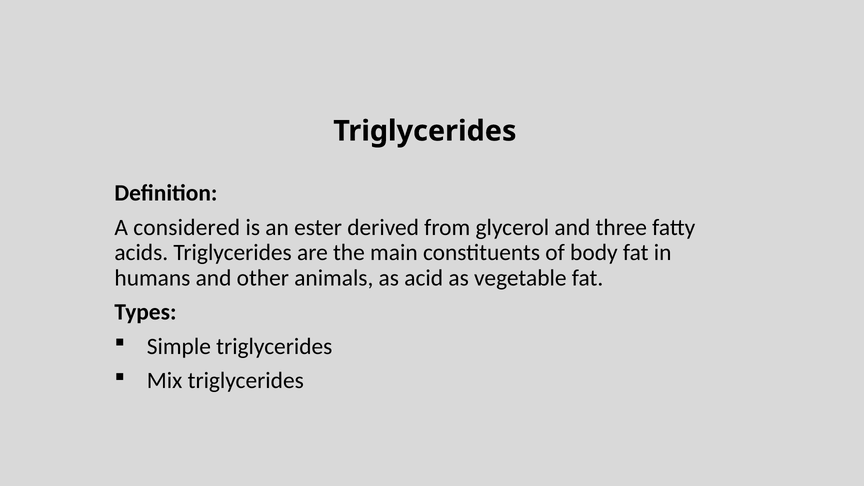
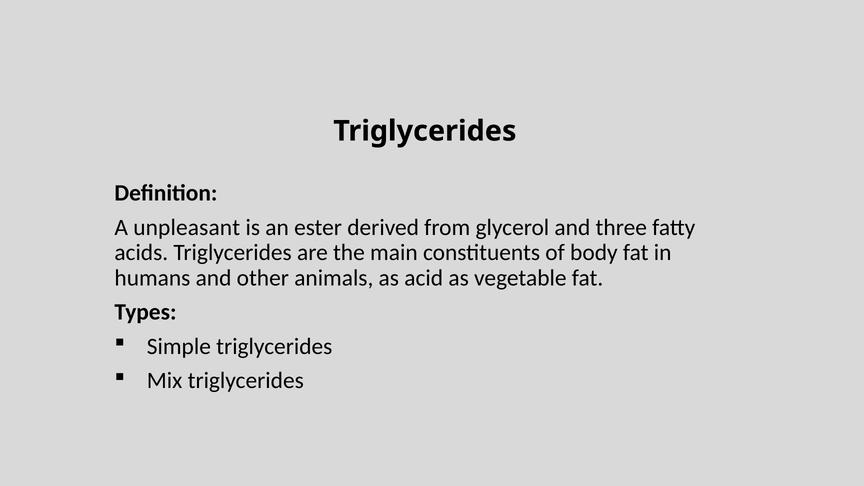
considered: considered -> unpleasant
